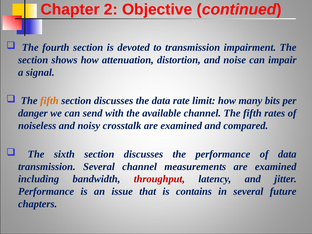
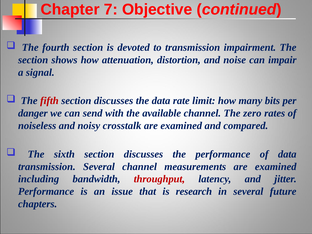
2: 2 -> 7
fifth at (49, 101) colour: orange -> red
channel The fifth: fifth -> zero
contains: contains -> research
